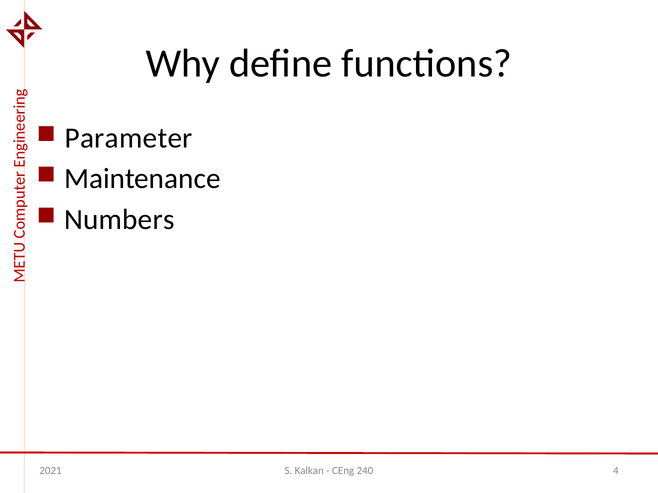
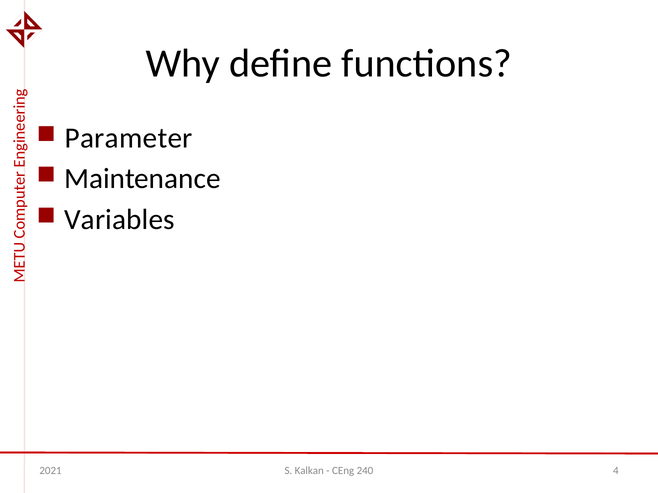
Numbers: Numbers -> Variables
